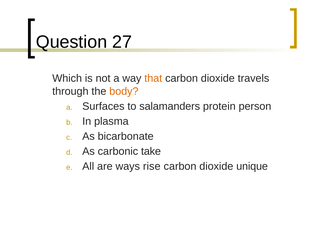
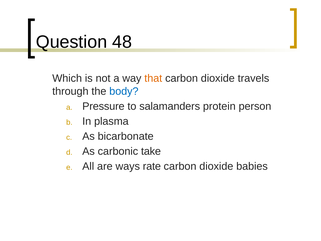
27: 27 -> 48
body colour: orange -> blue
Surfaces: Surfaces -> Pressure
rise: rise -> rate
unique: unique -> babies
